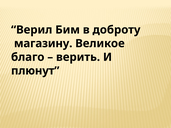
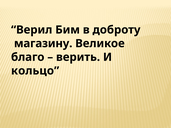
плюнут: плюнут -> кольцо
